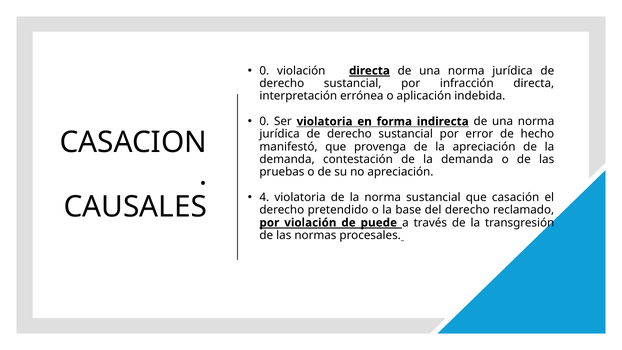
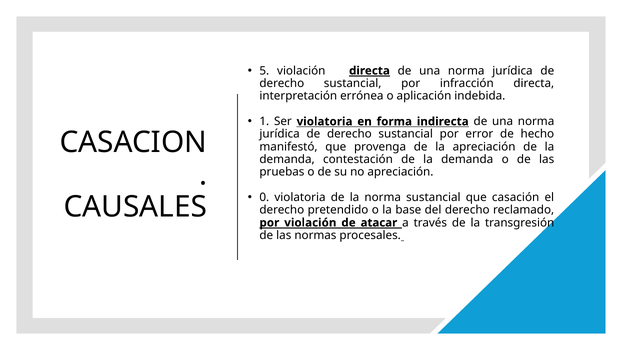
0 at (264, 71): 0 -> 5
0 at (264, 121): 0 -> 1
4: 4 -> 0
puede: puede -> atacar
